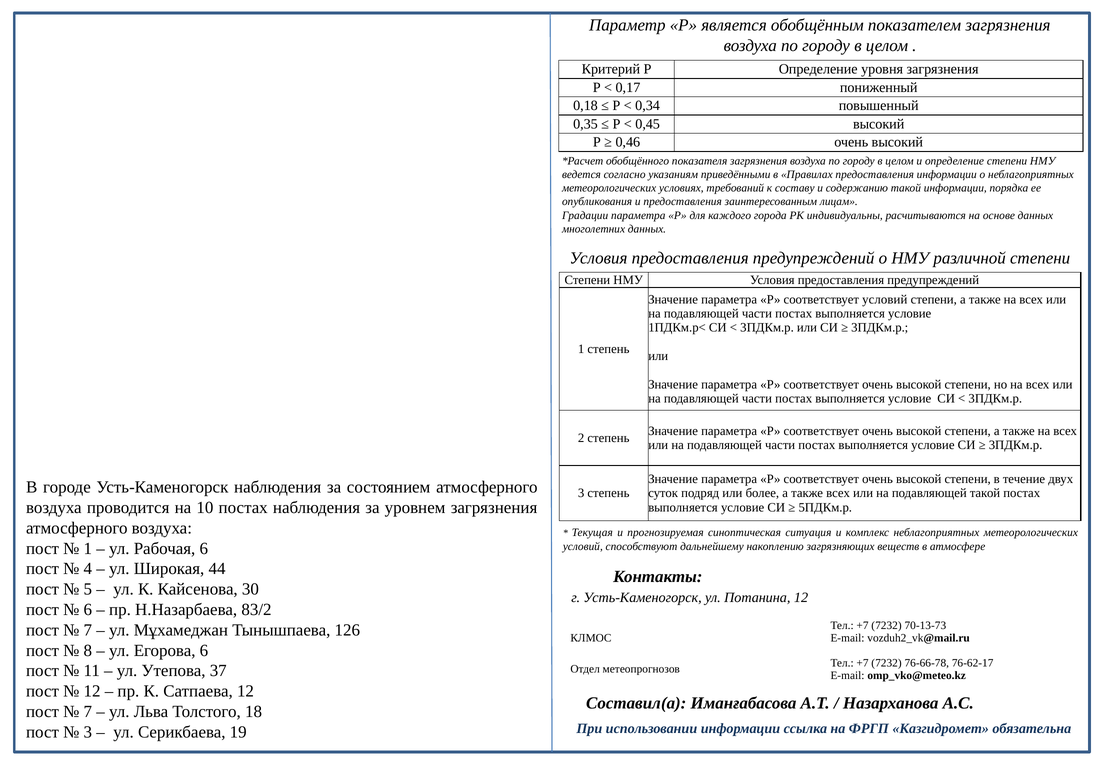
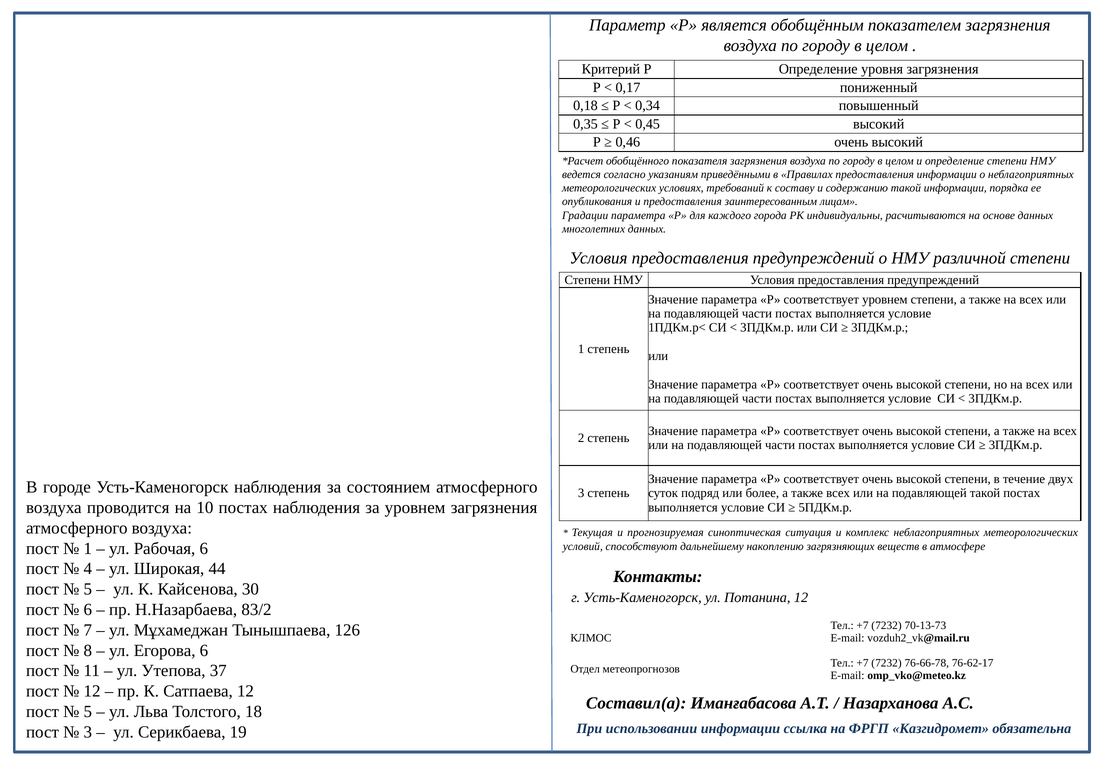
соответствует условий: условий -> уровнем
7 at (88, 711): 7 -> 5
